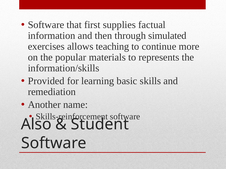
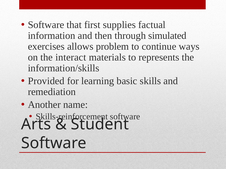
teaching: teaching -> problem
more: more -> ways
popular: popular -> interact
Also: Also -> Arts
